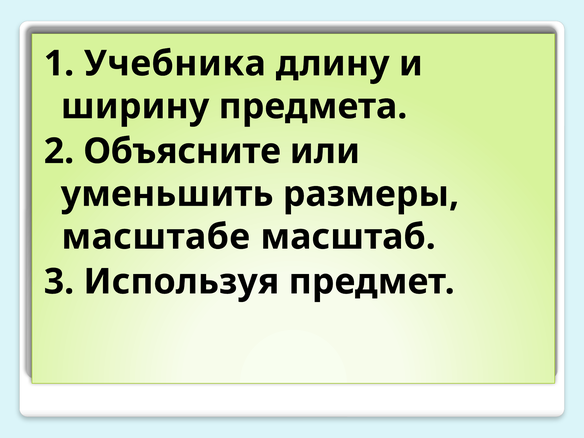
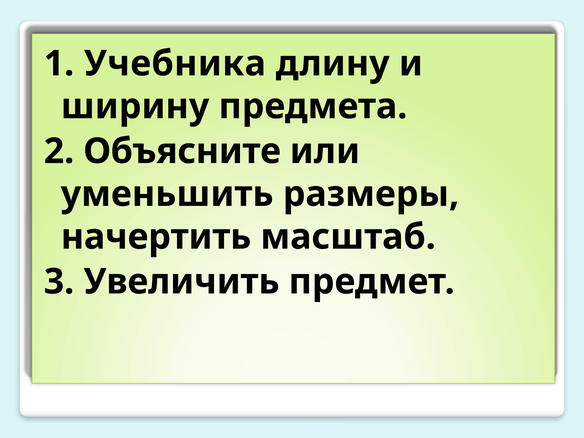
масштабе: масштабе -> начертить
Используя: Используя -> Увеличить
